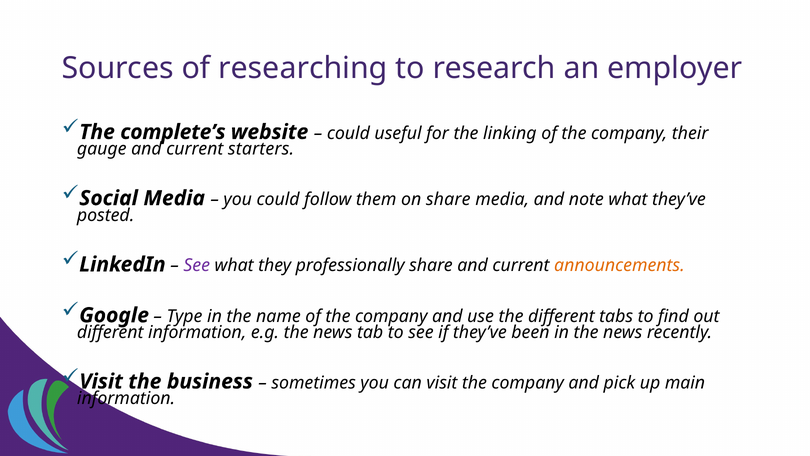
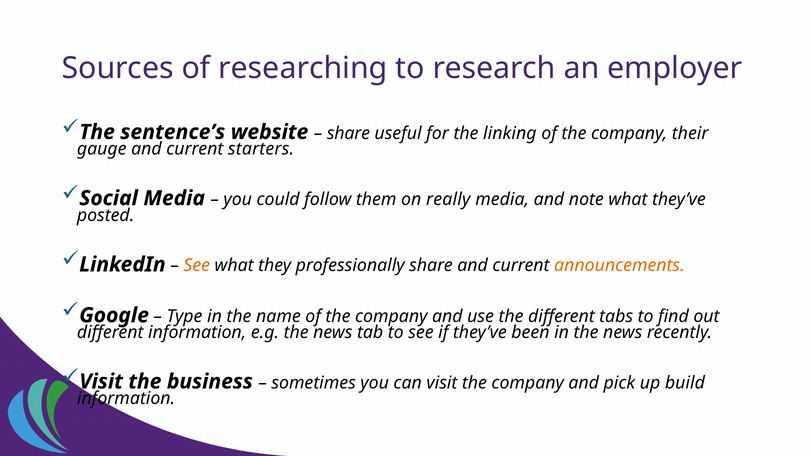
complete’s: complete’s -> sentence’s
could at (348, 133): could -> share
on share: share -> really
See at (197, 265) colour: purple -> orange
main: main -> build
